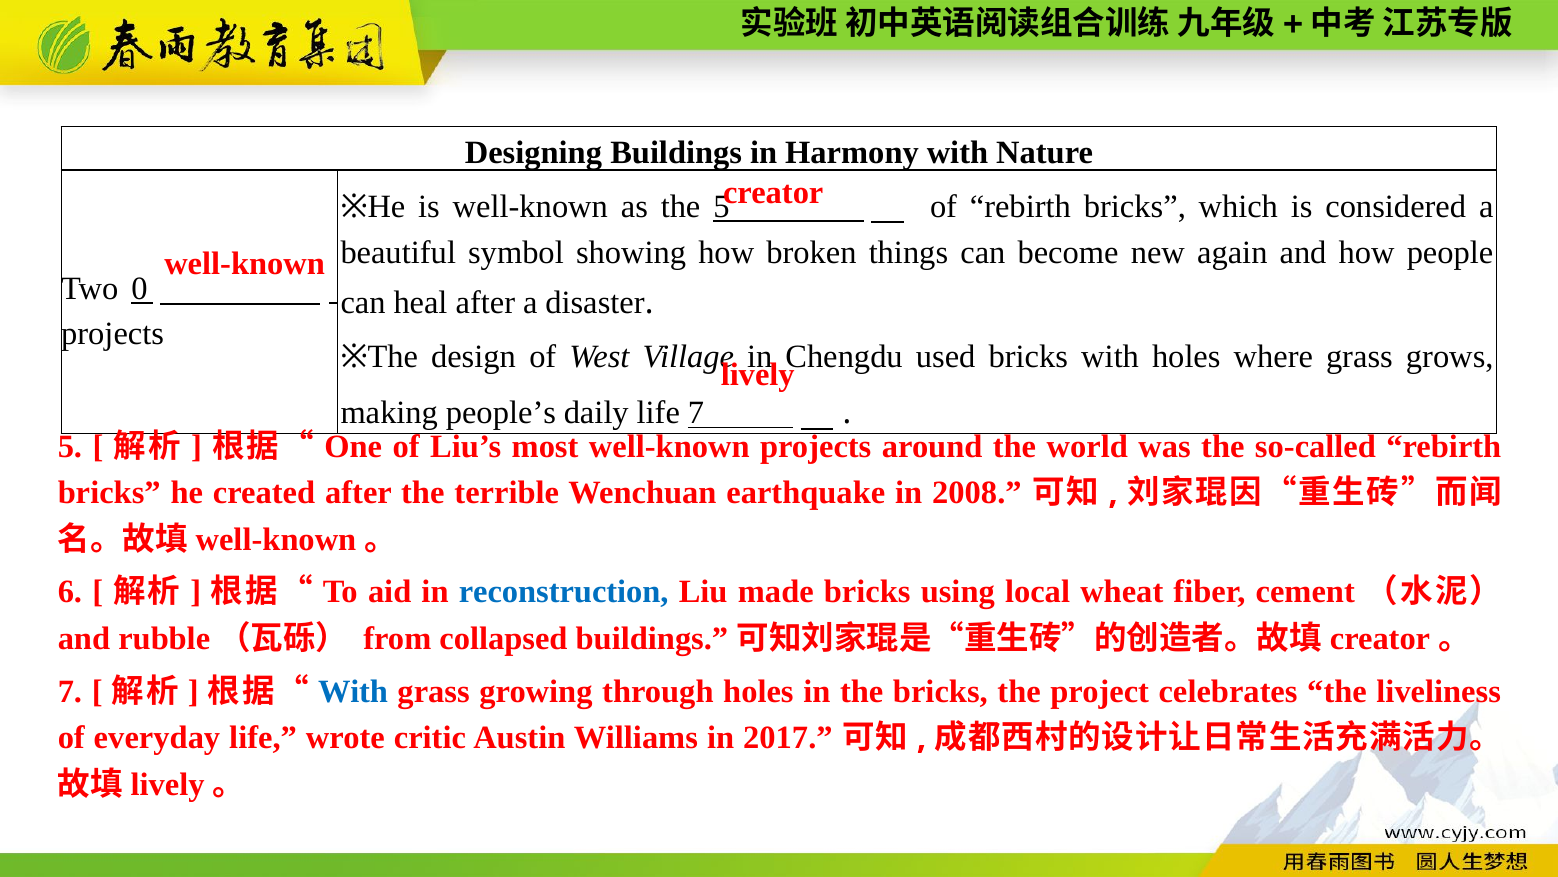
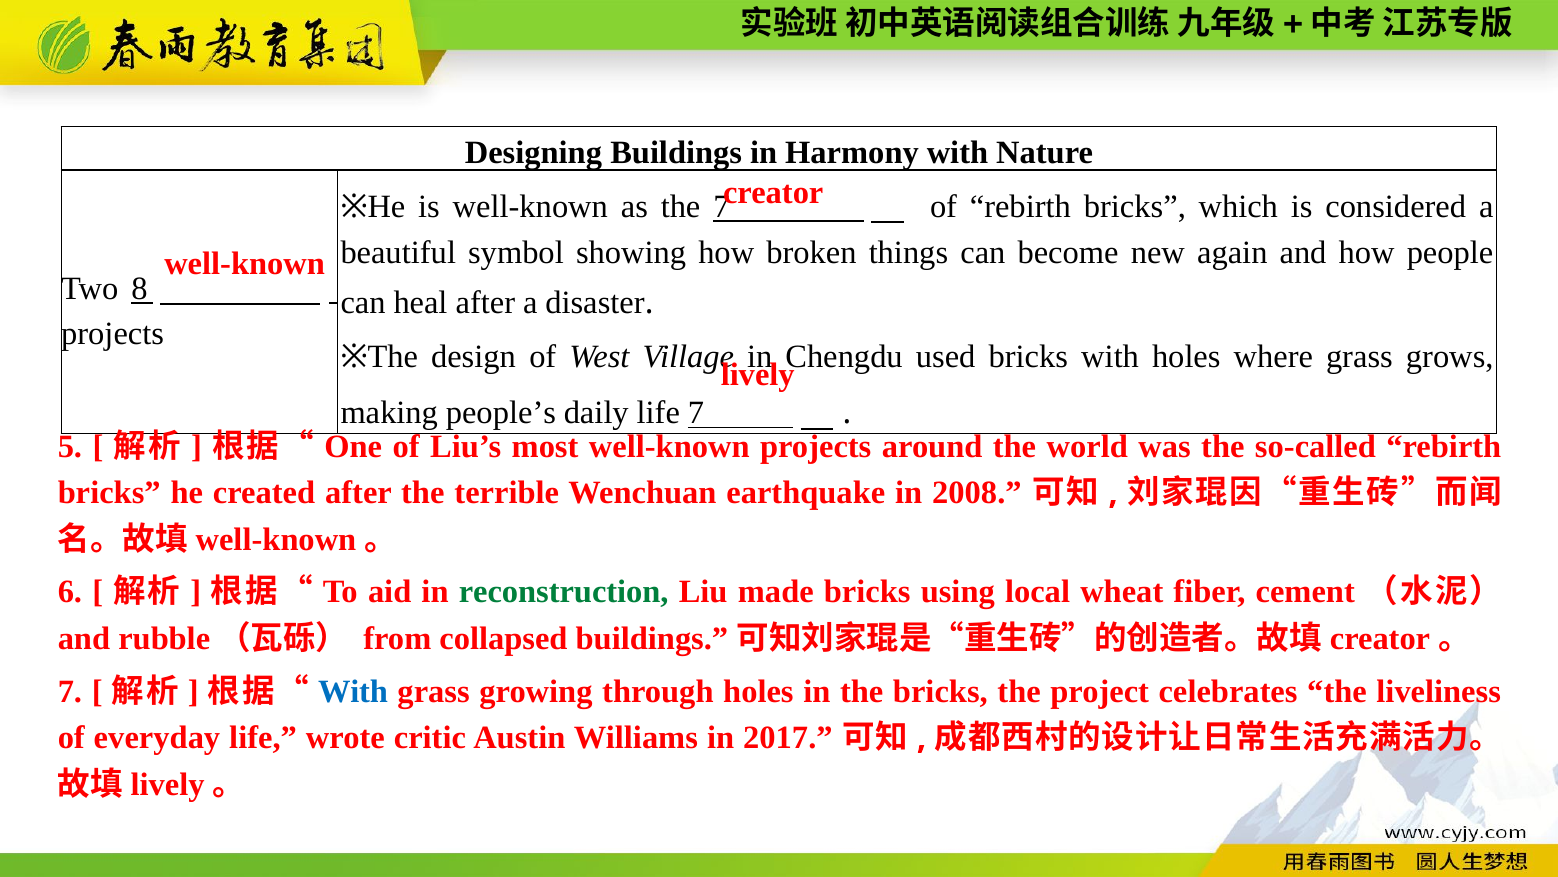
the 5: 5 -> 7
0: 0 -> 8
reconstruction colour: blue -> green
